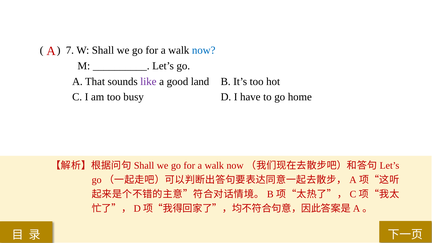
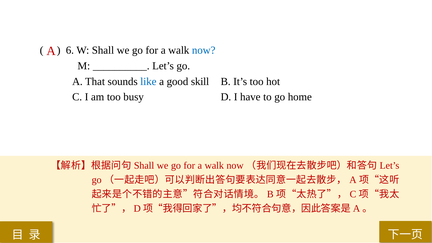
7: 7 -> 6
like colour: purple -> blue
land: land -> skill
